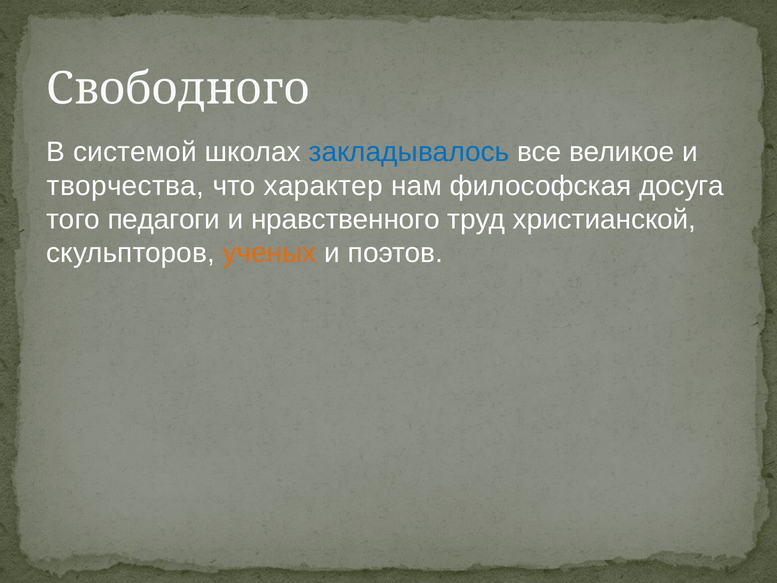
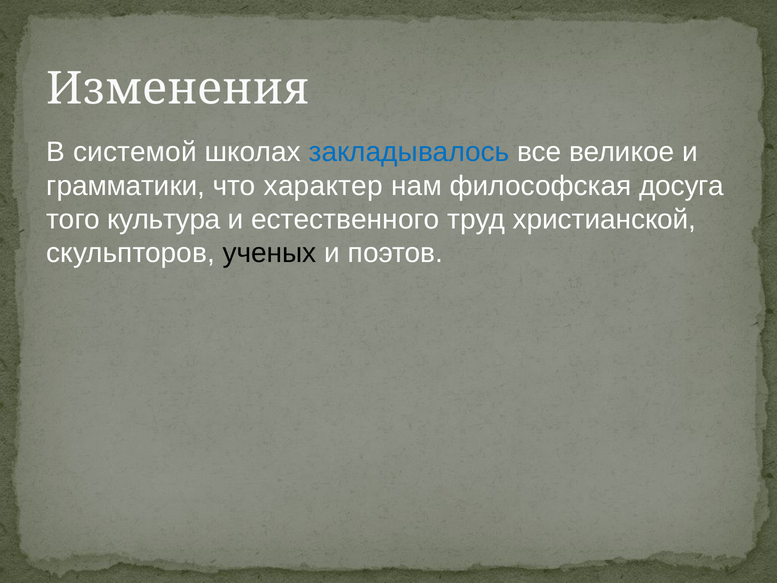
Свободного: Свободного -> Изменения
творчества: творчества -> грамматики
педагоги: педагоги -> культура
нравственного: нравственного -> естественного
ученых colour: orange -> black
